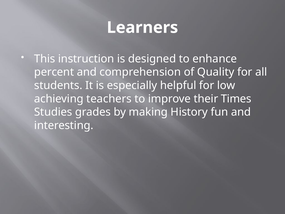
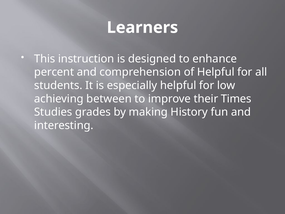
of Quality: Quality -> Helpful
teachers: teachers -> between
